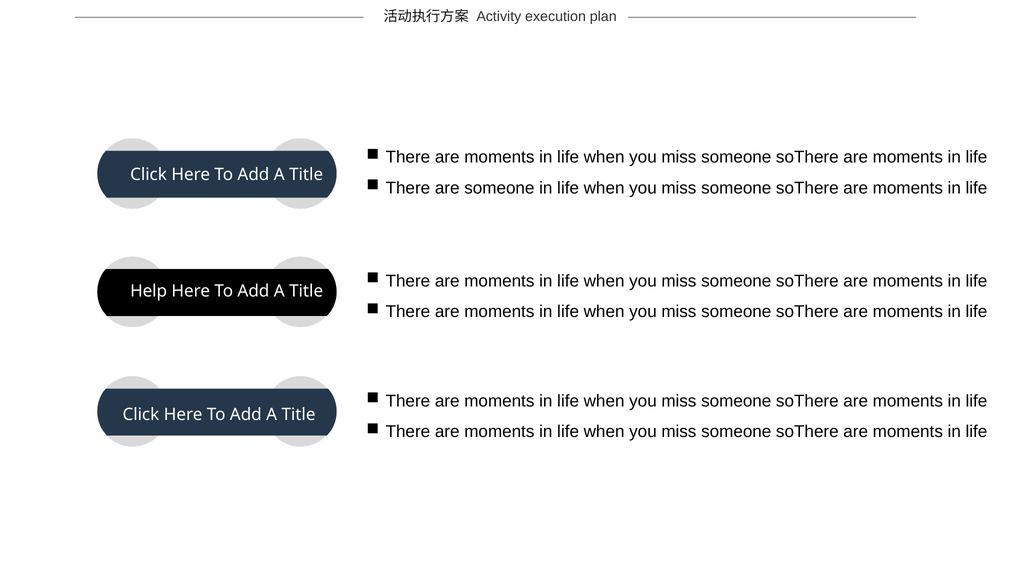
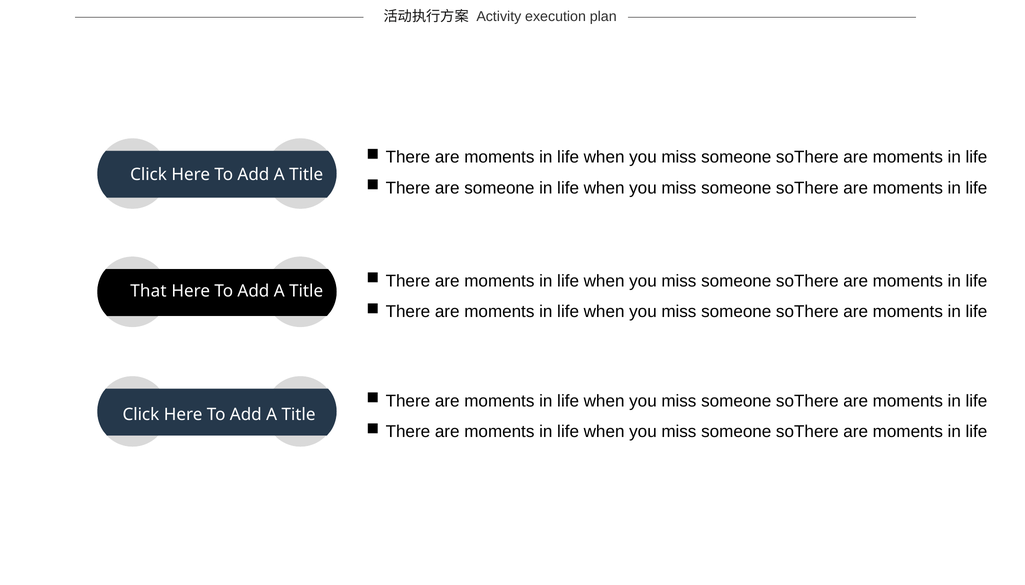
Help: Help -> That
